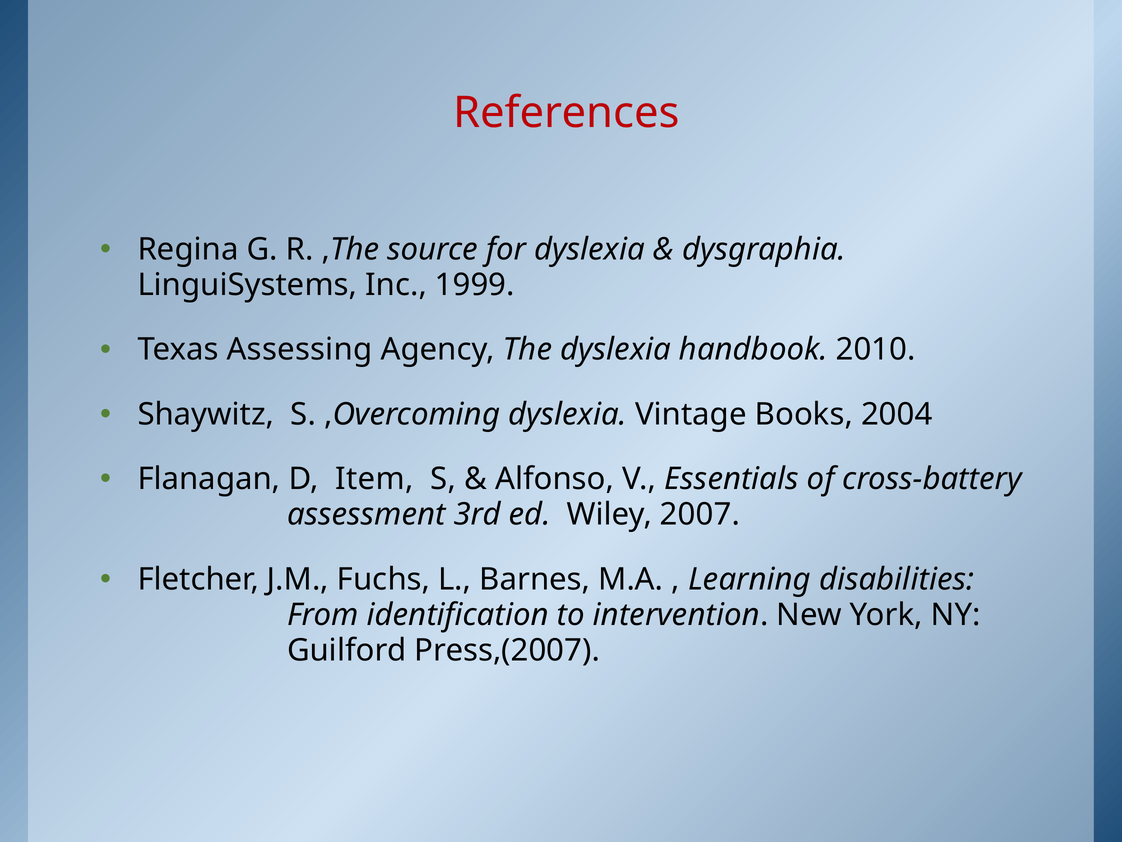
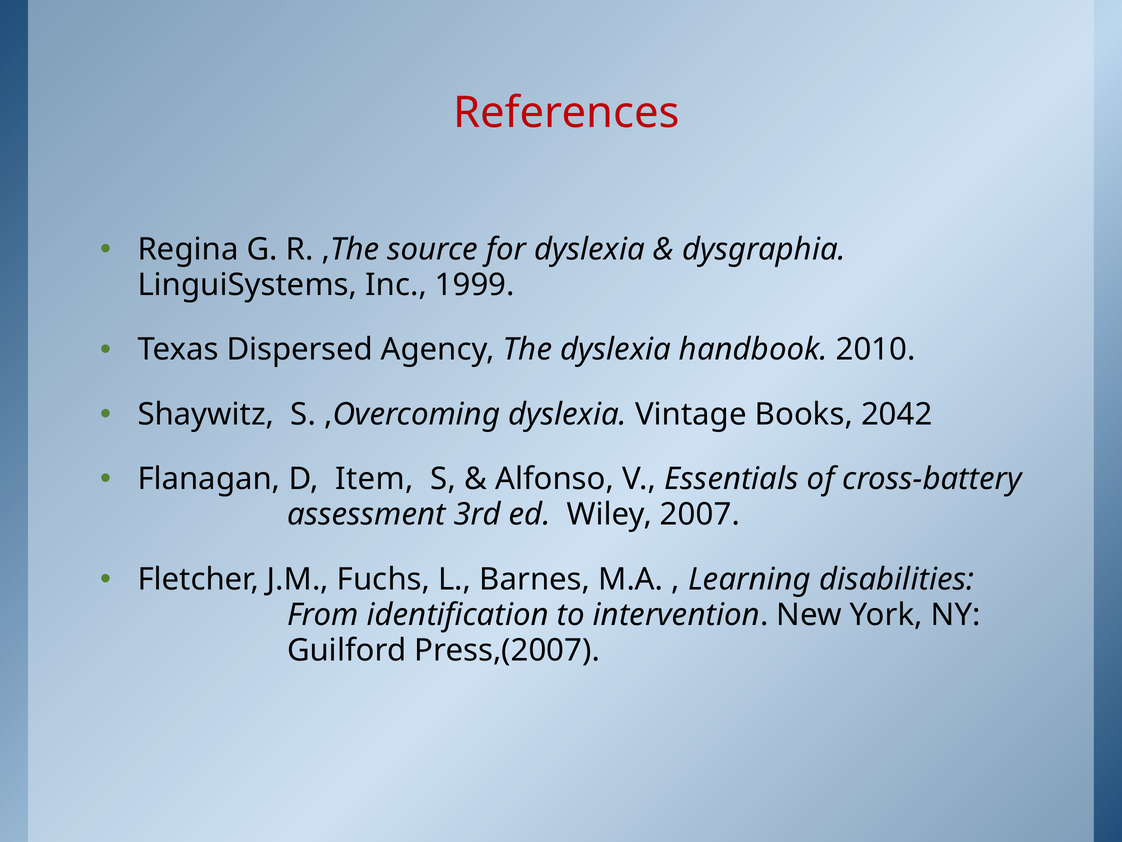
Assessing: Assessing -> Dispersed
2004: 2004 -> 2042
